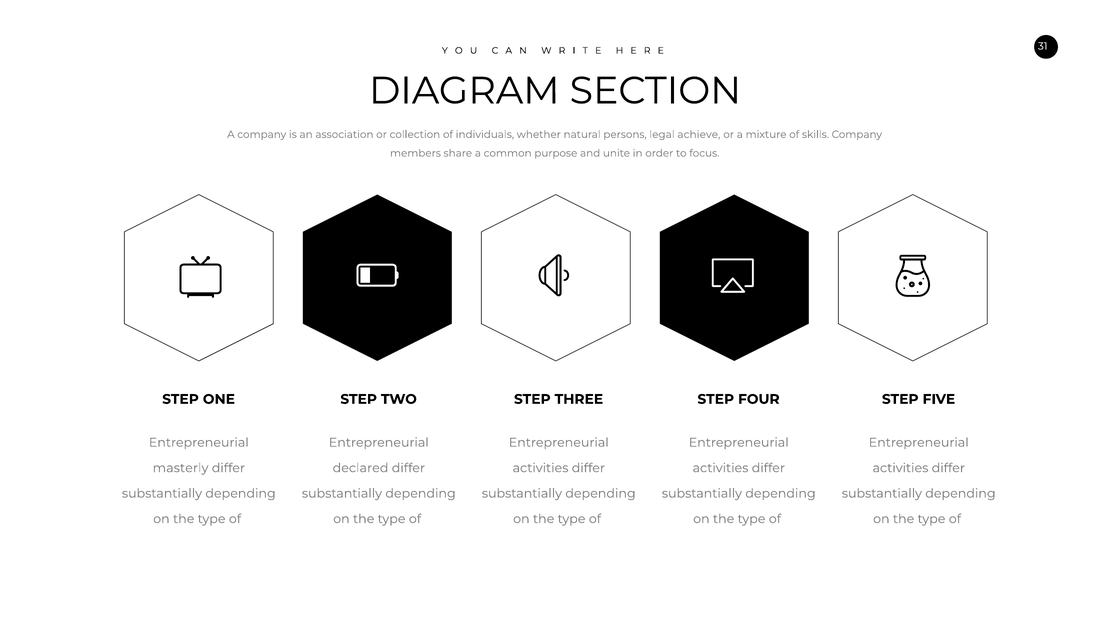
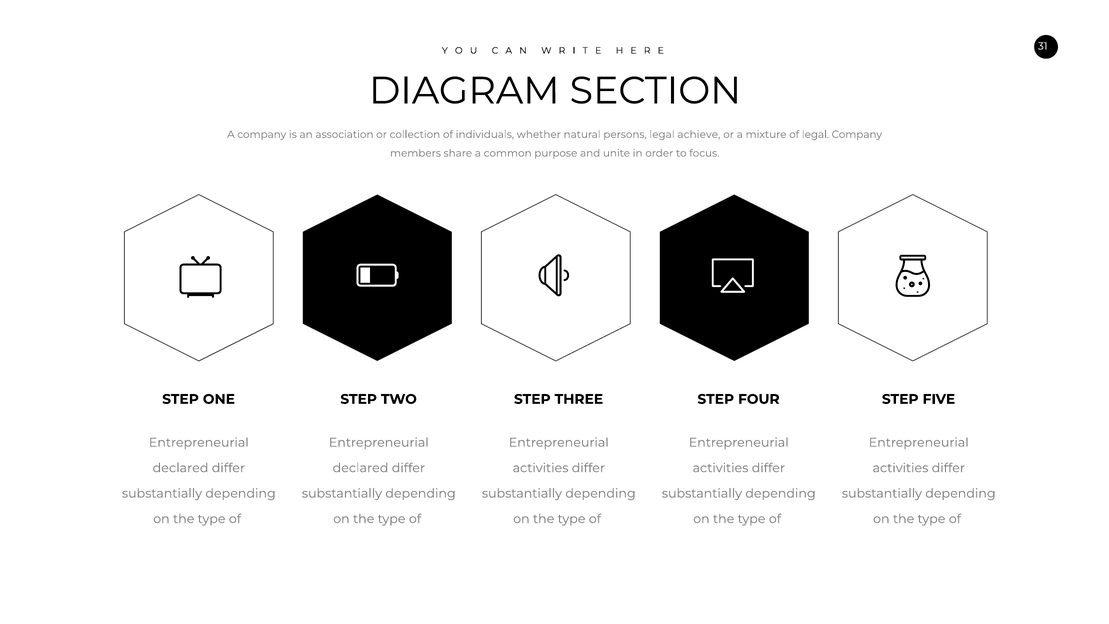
of skills: skills -> legal
masterly at (181, 468): masterly -> declared
